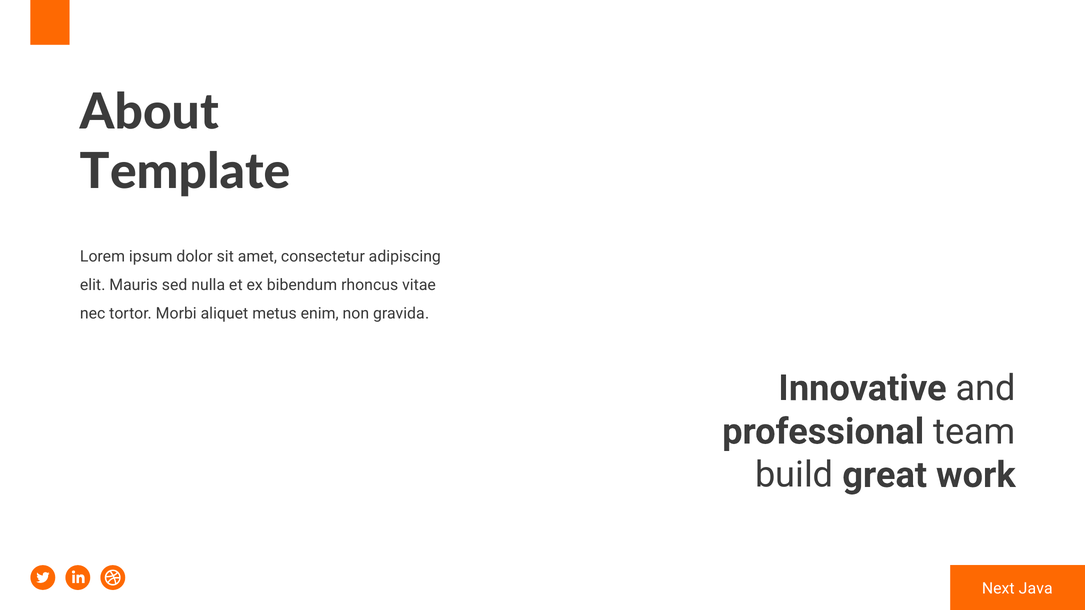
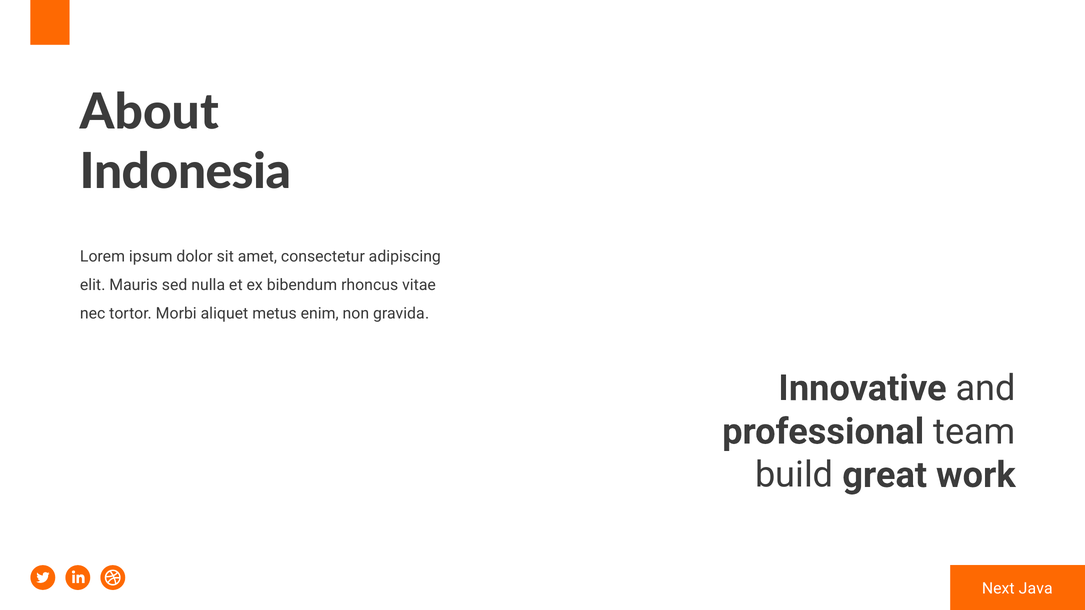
Template: Template -> Indonesia
